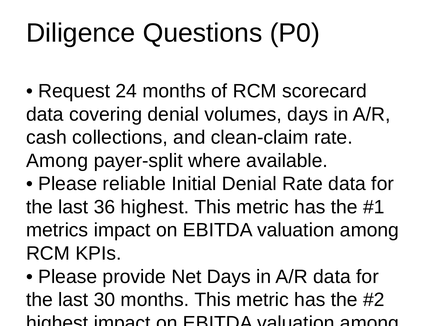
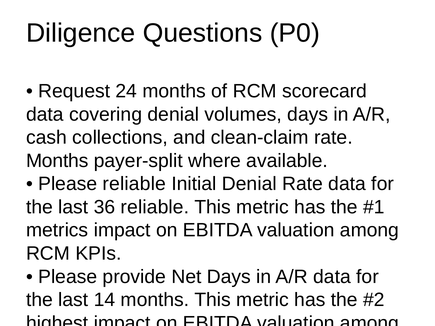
Among at (57, 161): Among -> Months
36 highest: highest -> reliable
30: 30 -> 14
